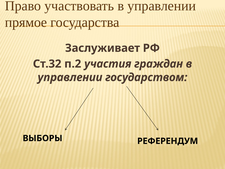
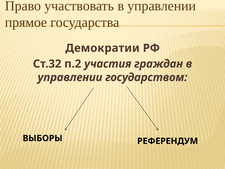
Заслуживает: Заслуживает -> Демократии
